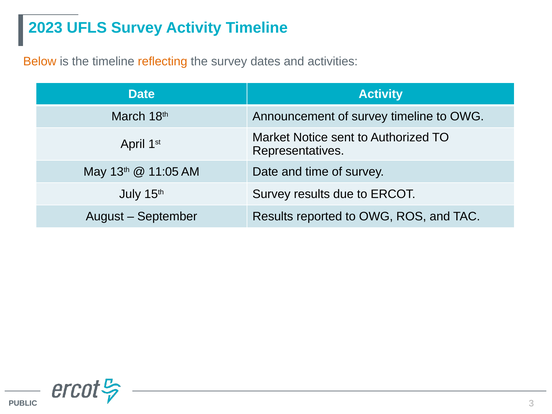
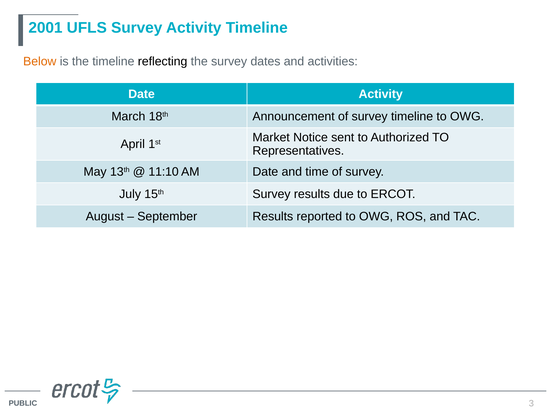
2023: 2023 -> 2001
reflecting colour: orange -> black
11:05: 11:05 -> 11:10
